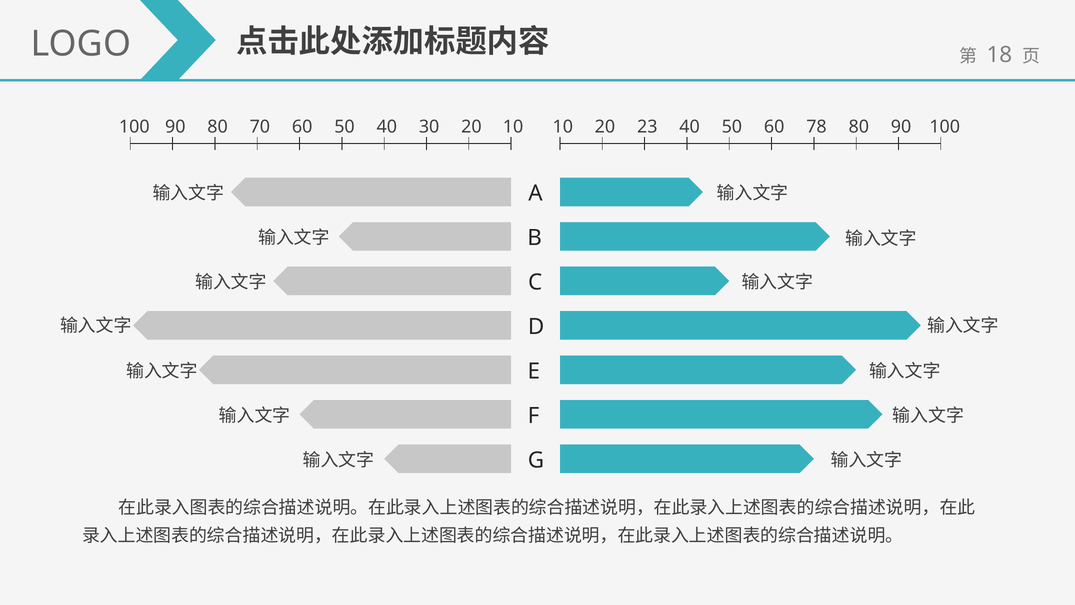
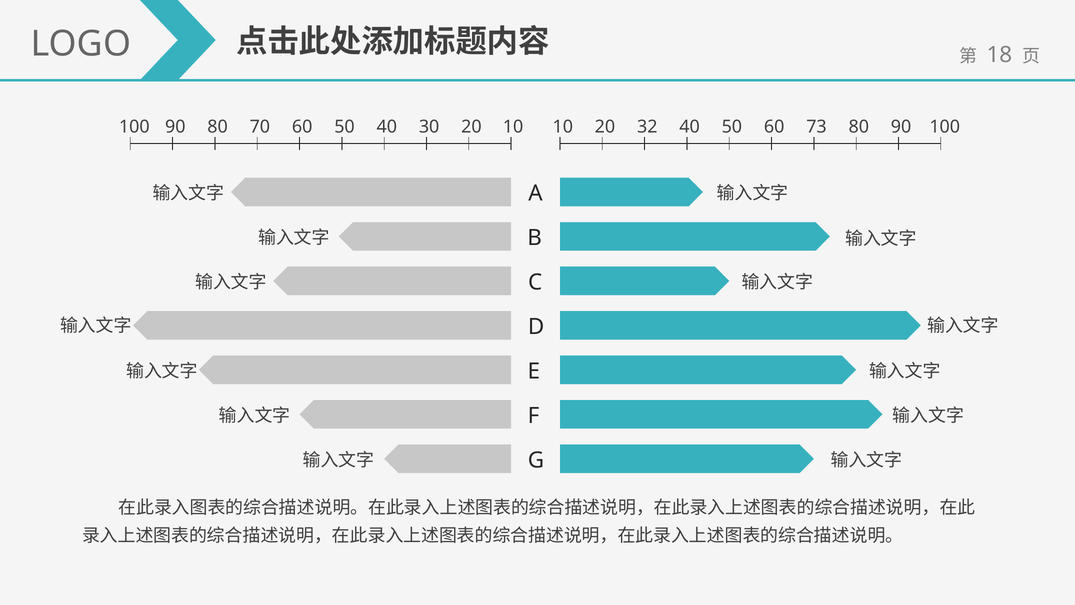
23: 23 -> 32
78: 78 -> 73
